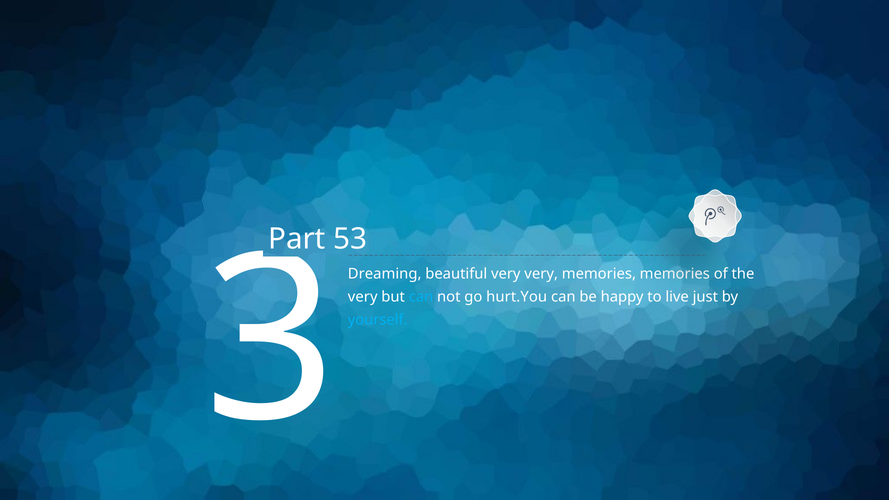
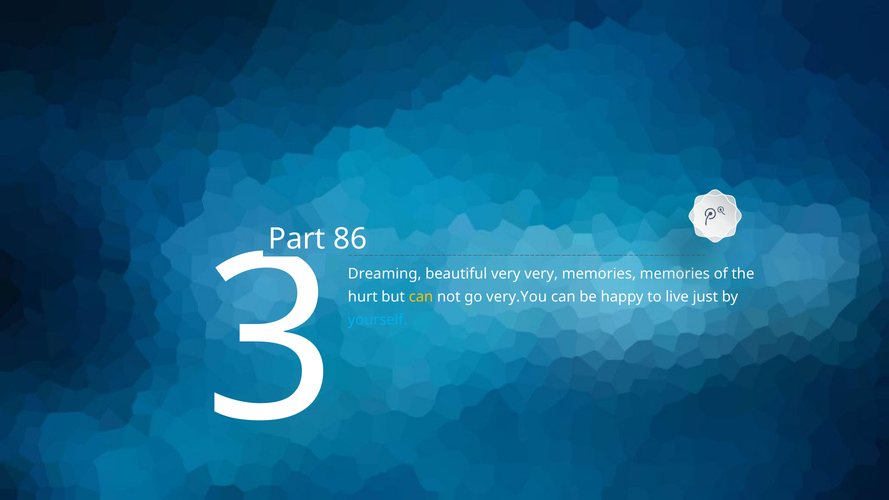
53: 53 -> 86
very at (363, 297): very -> hurt
can at (421, 297) colour: light blue -> yellow
hurt.You: hurt.You -> very.You
